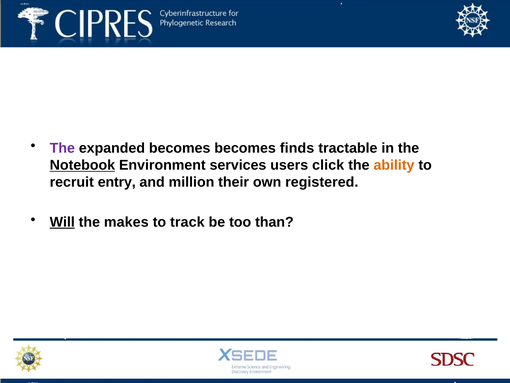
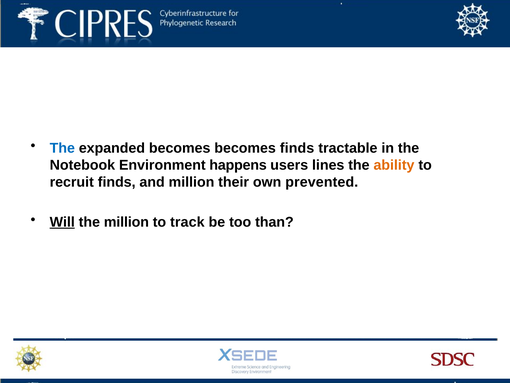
The at (62, 148) colour: purple -> blue
Notebook underline: present -> none
services: services -> happens
click: click -> lines
recruit entry: entry -> finds
registered: registered -> prevented
the makes: makes -> million
